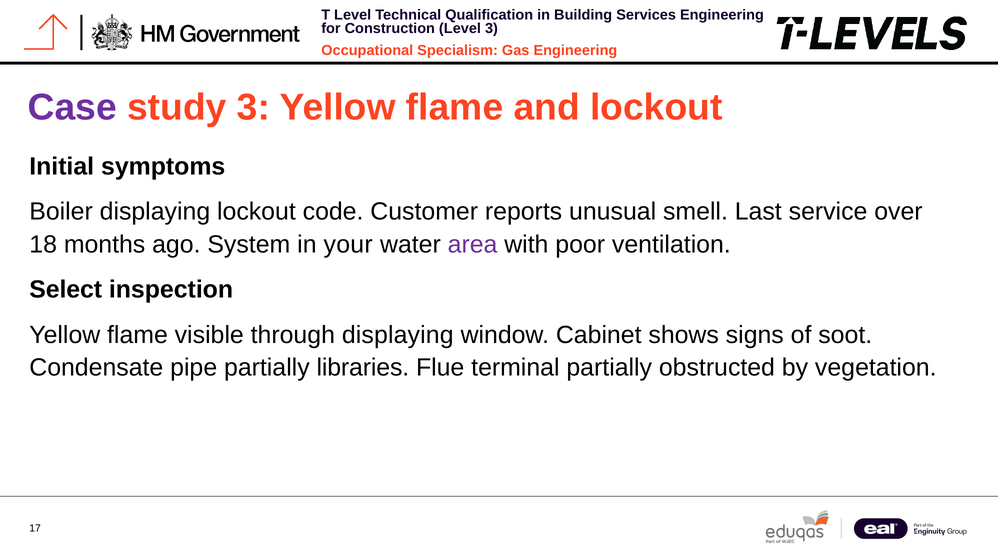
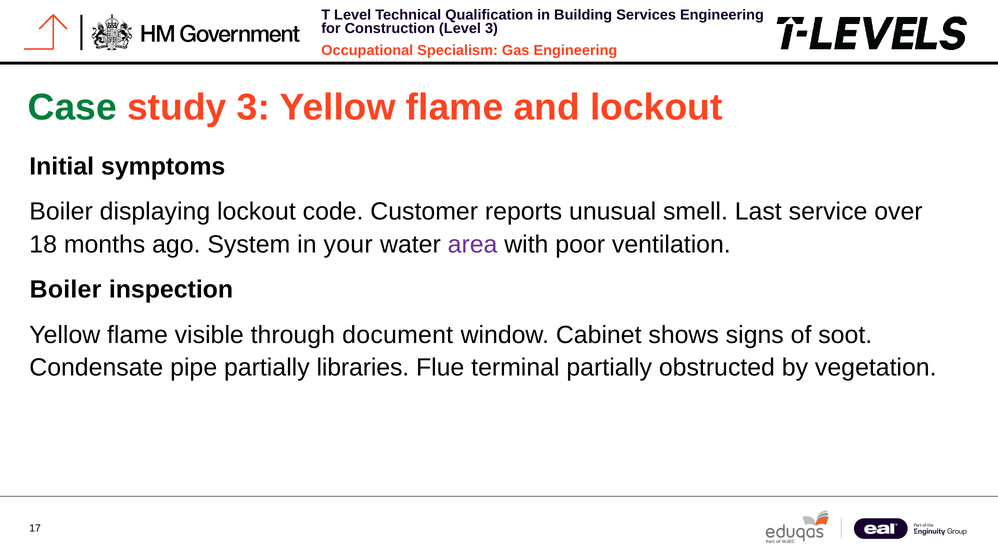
Case colour: purple -> green
Select at (66, 290): Select -> Boiler
through displaying: displaying -> document
